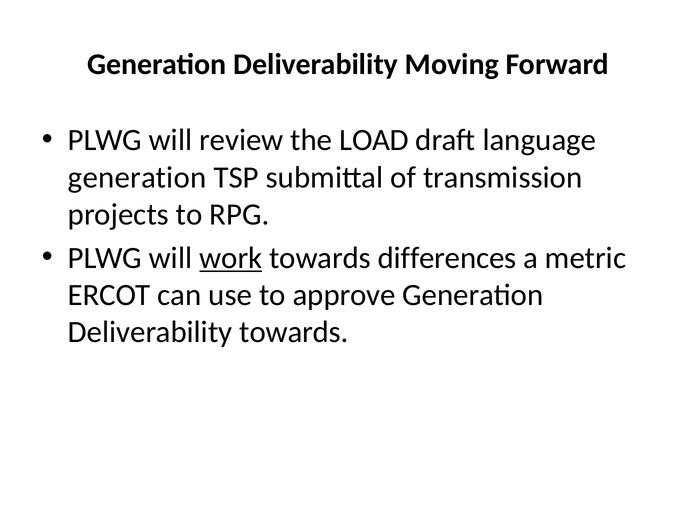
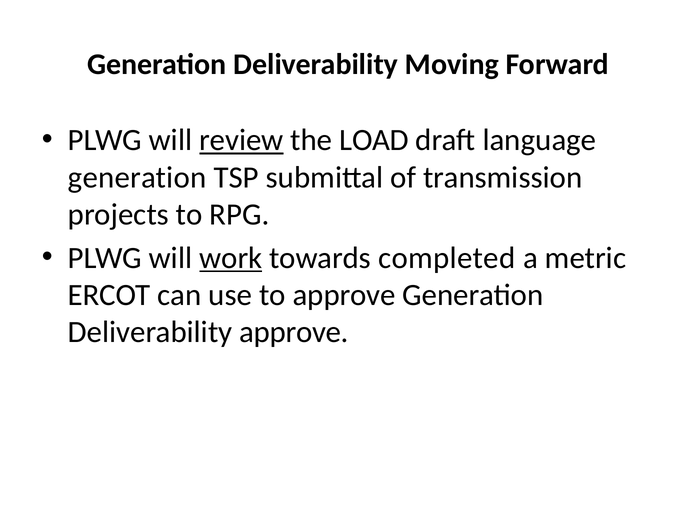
review underline: none -> present
differences: differences -> completed
Deliverability towards: towards -> approve
